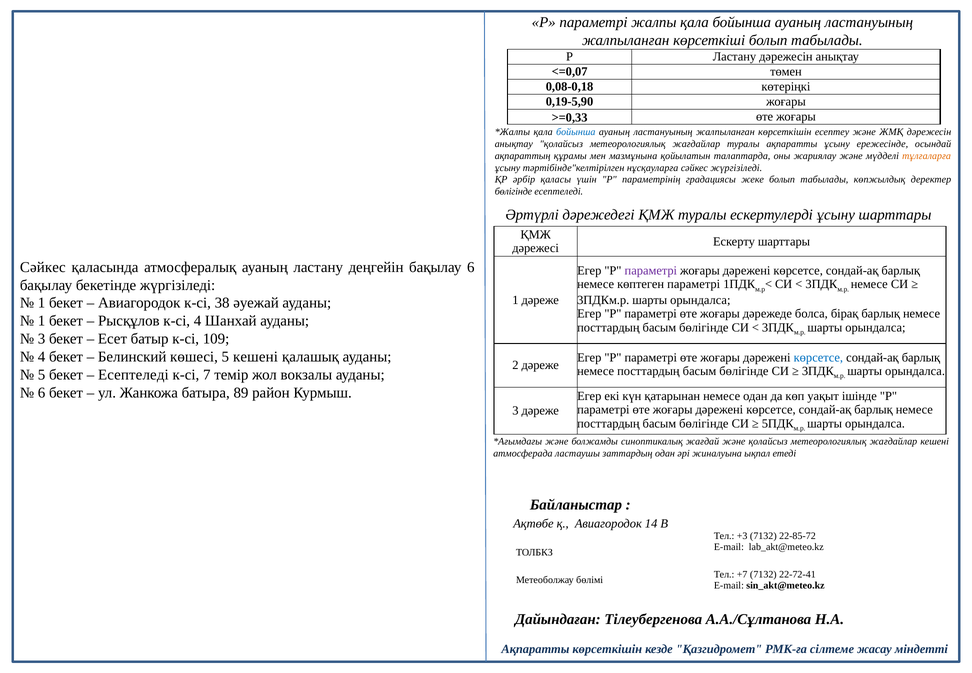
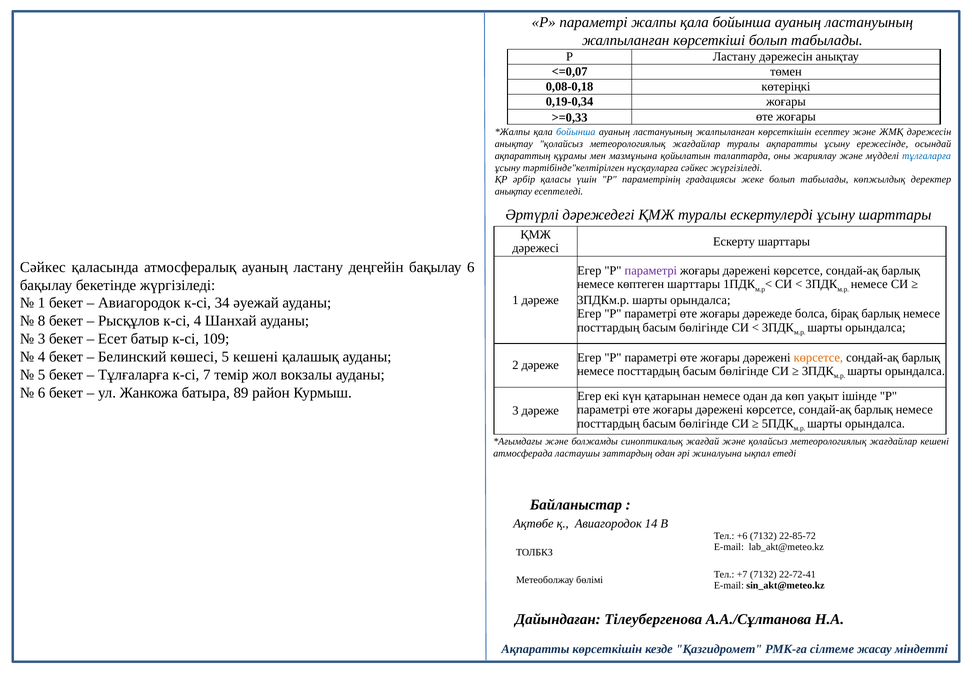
0,19-5,90: 0,19-5,90 -> 0,19-0,34
тұлғаларға at (927, 156) colour: orange -> blue
бөлігінде at (513, 192): бөлігінде -> анықтау
көптеген параметрі: параметрі -> шарттары
38: 38 -> 34
1 at (42, 321): 1 -> 8
көрсетсе at (818, 357) colour: blue -> orange
Есептеледі at (133, 375): Есептеледі -> Тұлғаларға
+3: +3 -> +6
